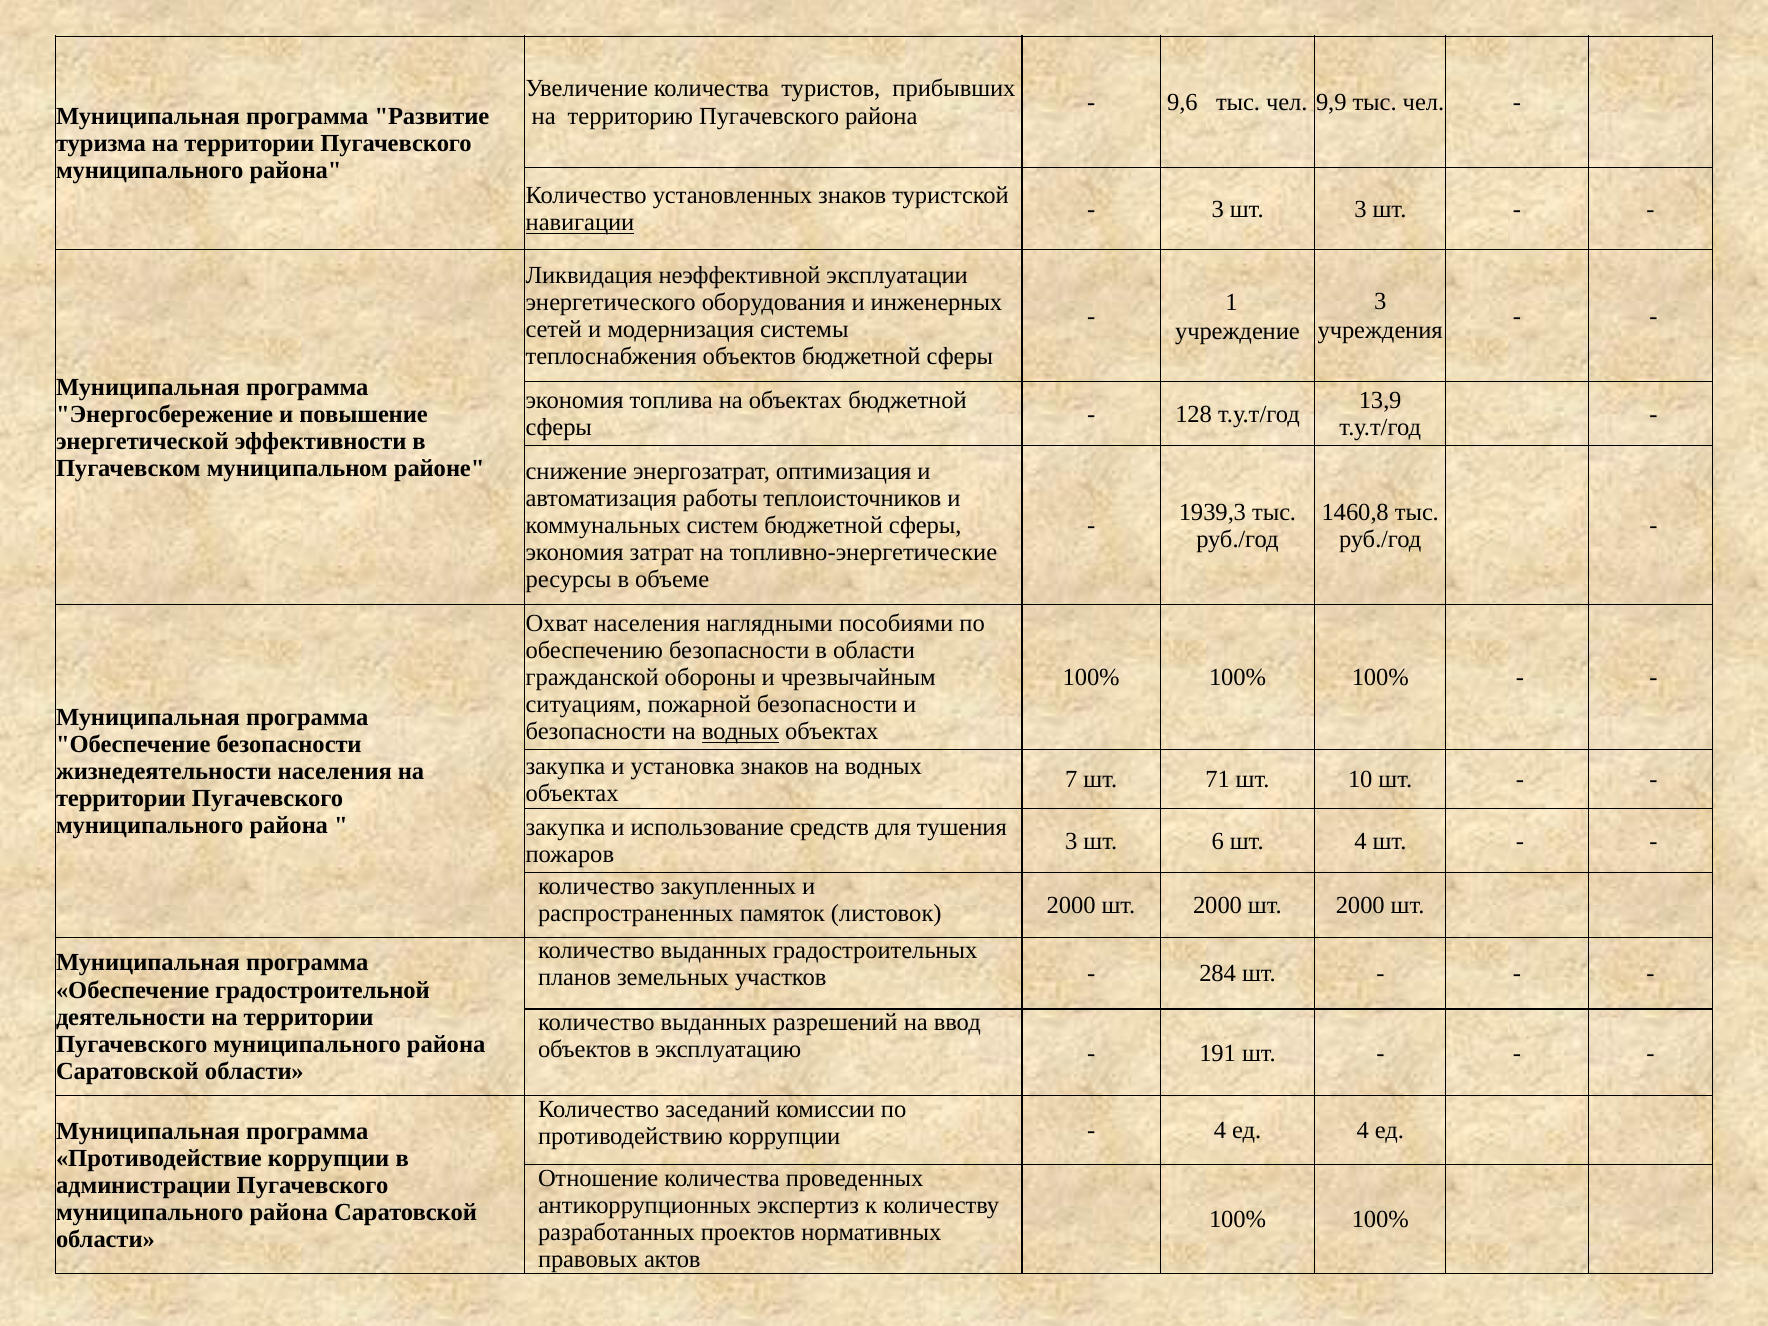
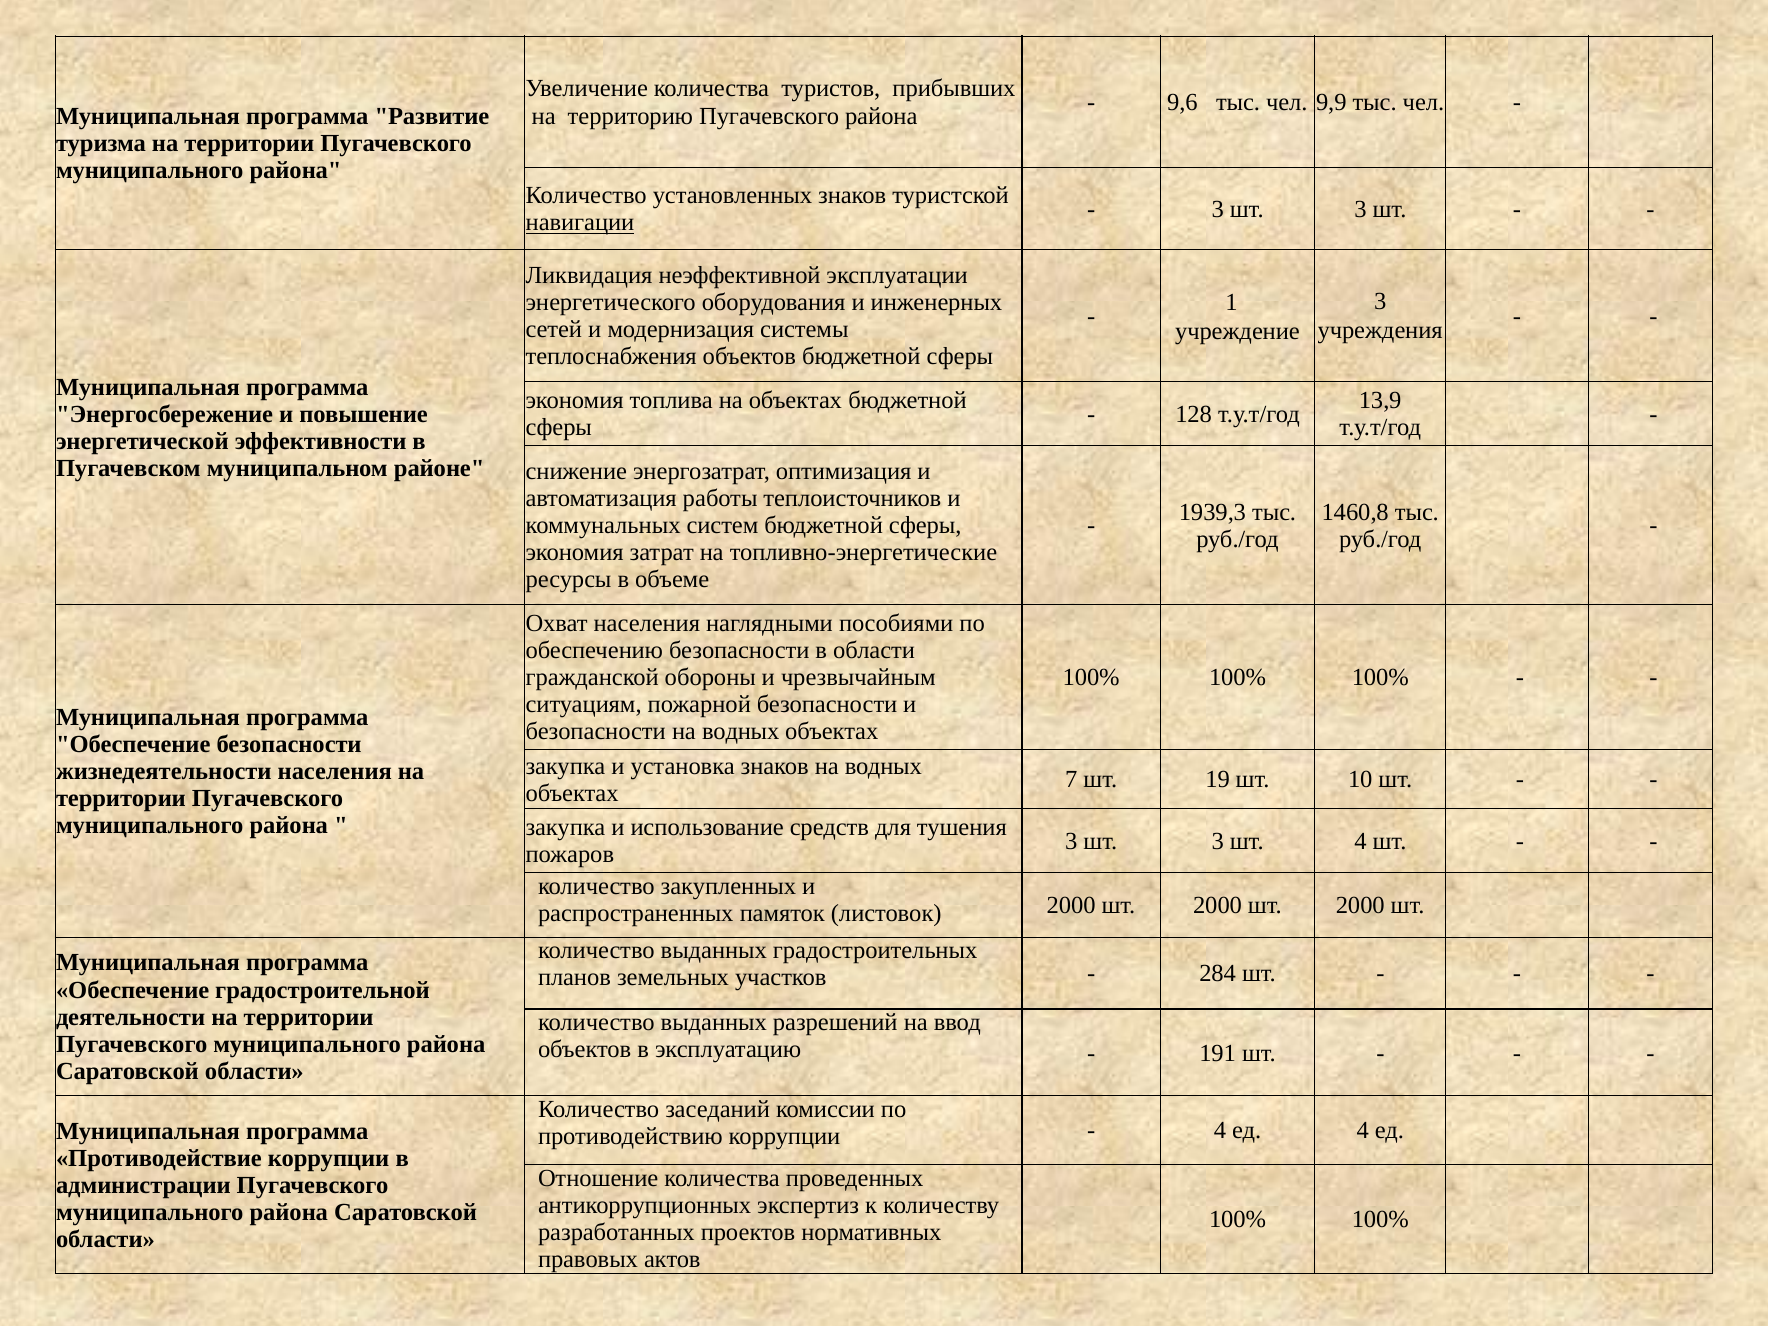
водных at (741, 732) underline: present -> none
71: 71 -> 19
6 at (1218, 841): 6 -> 3
